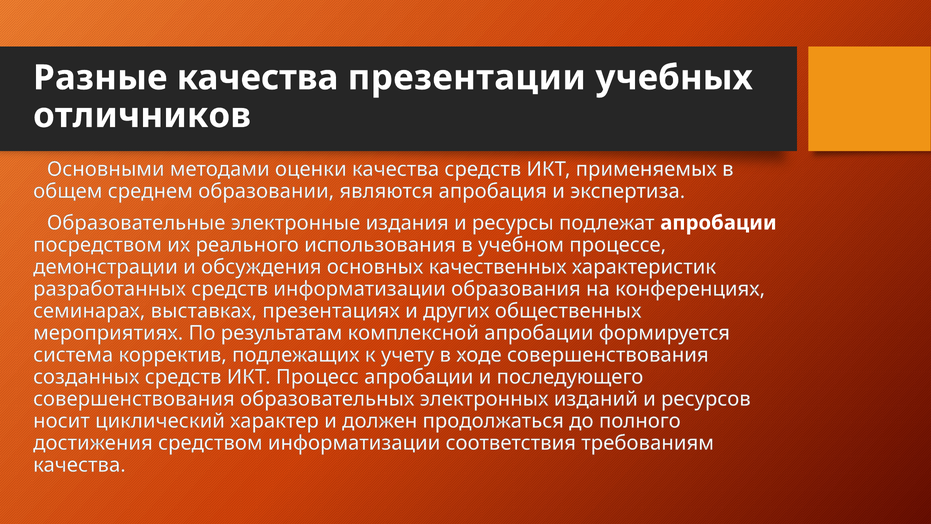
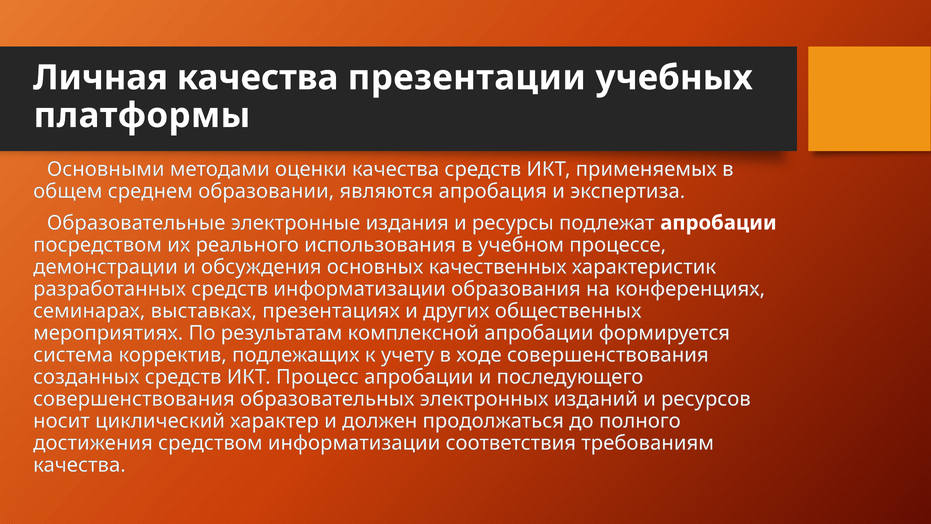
Разные: Разные -> Личная
отличников: отличников -> платформы
